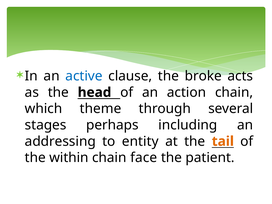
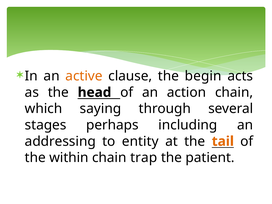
active colour: blue -> orange
broke: broke -> begin
theme: theme -> saying
face: face -> trap
